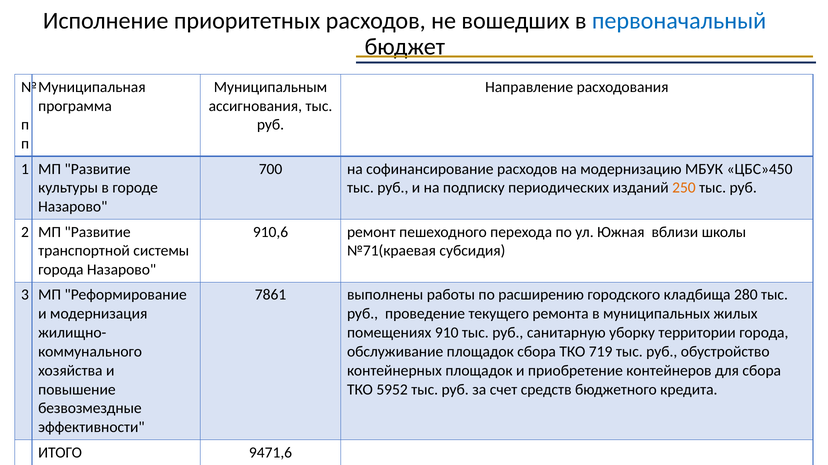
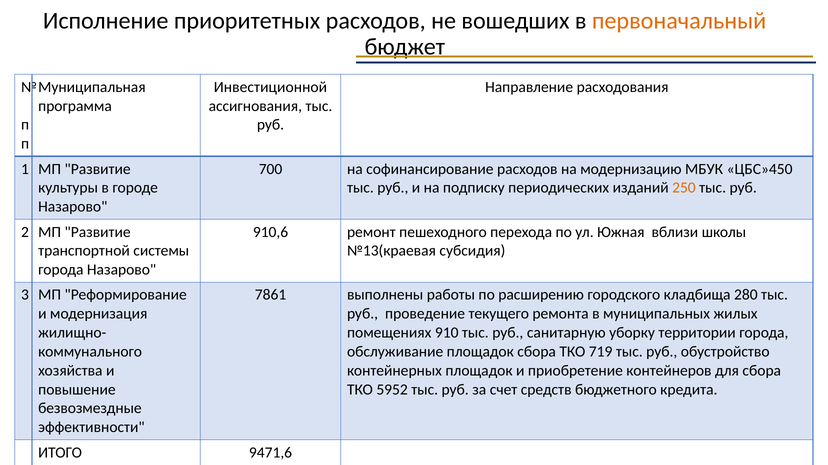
первоначальный colour: blue -> orange
Муниципальным: Муниципальным -> Инвестиционной
№71(краевая: №71(краевая -> №13(краевая
